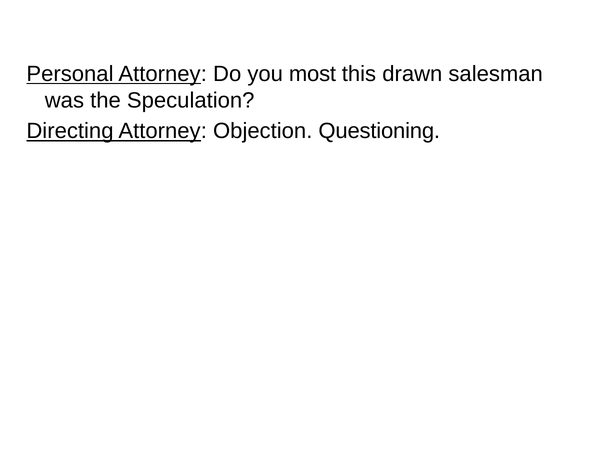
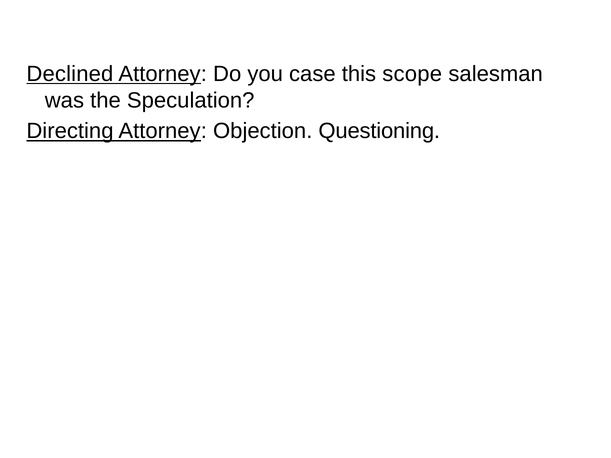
Personal: Personal -> Declined
most: most -> case
drawn: drawn -> scope
